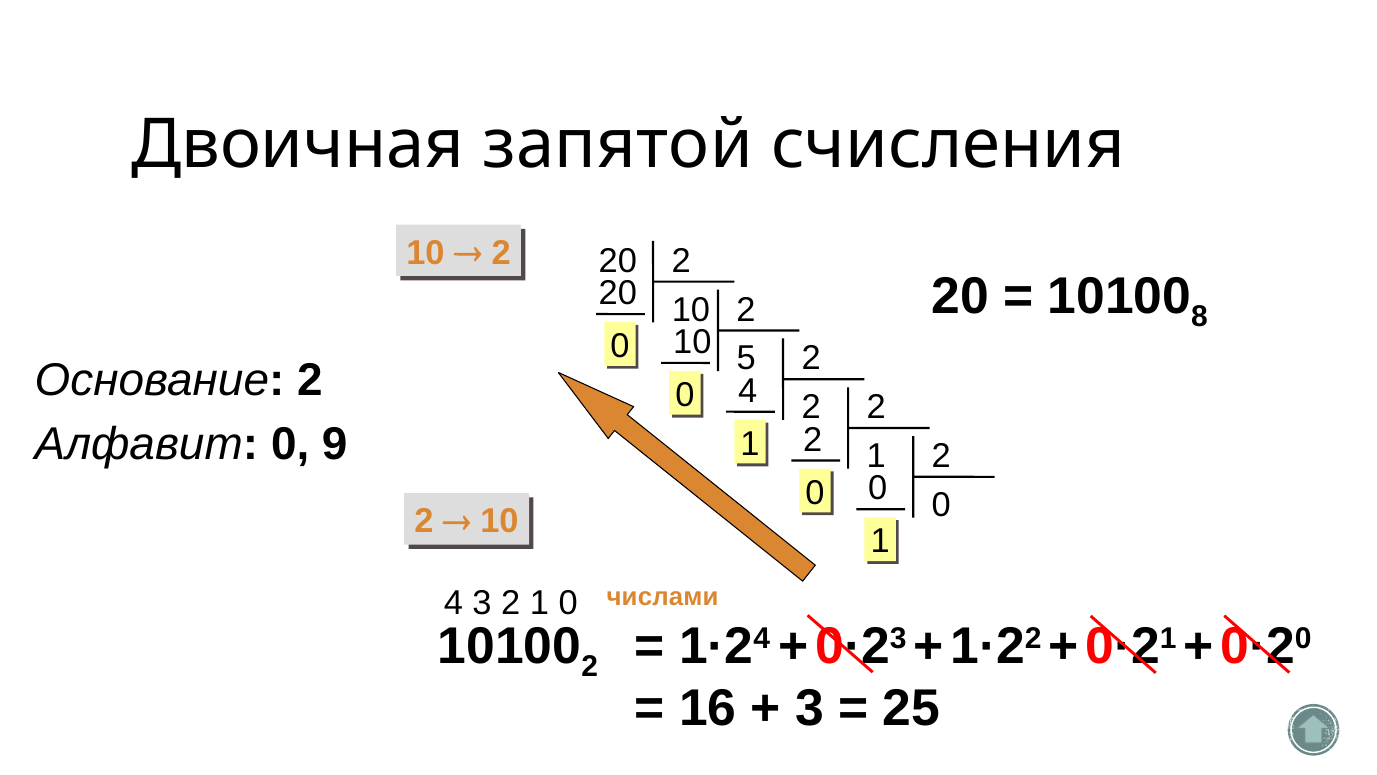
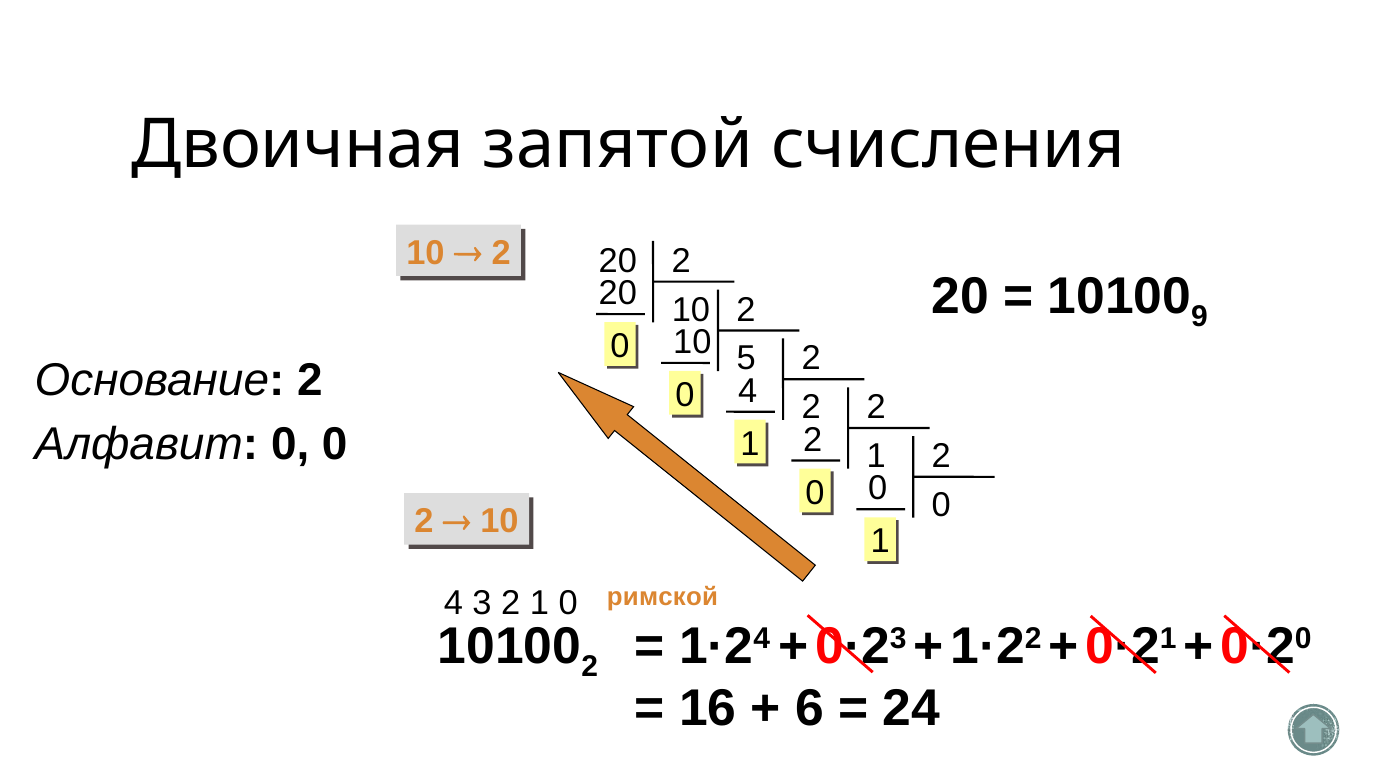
8: 8 -> 9
Алфавит 0 9: 9 -> 0
числами: числами -> римской
3 at (810, 708): 3 -> 6
25: 25 -> 24
